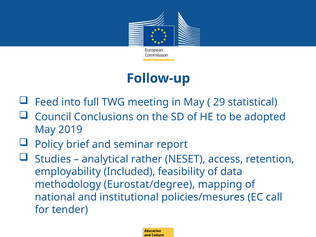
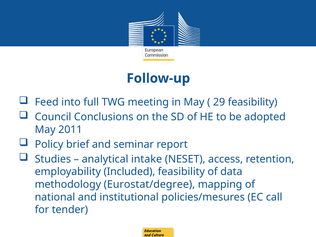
29 statistical: statistical -> feasibility
2019: 2019 -> 2011
rather: rather -> intake
